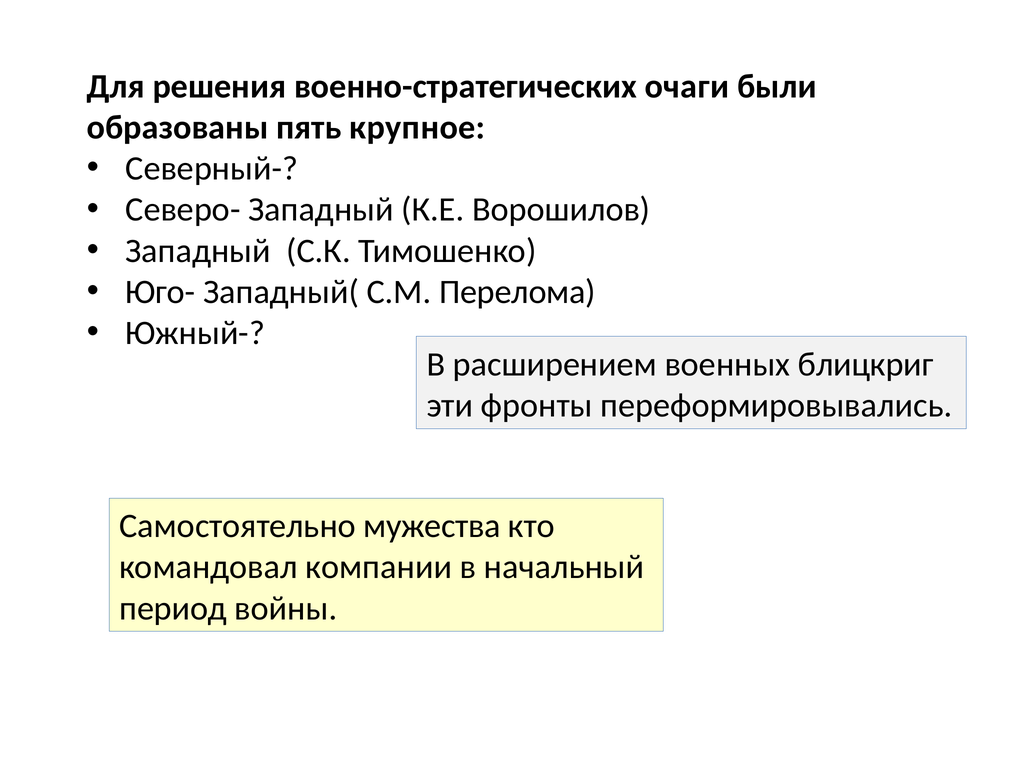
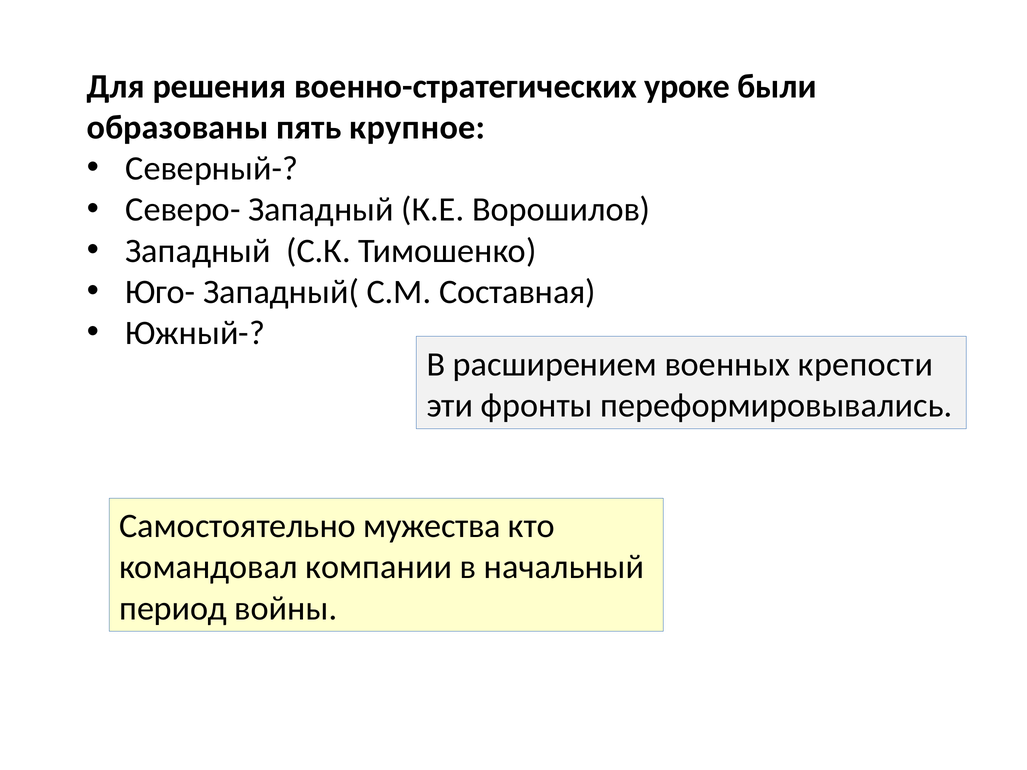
очаги: очаги -> уроке
Перелома: Перелома -> Составная
блицкриг: блицкриг -> крепости
